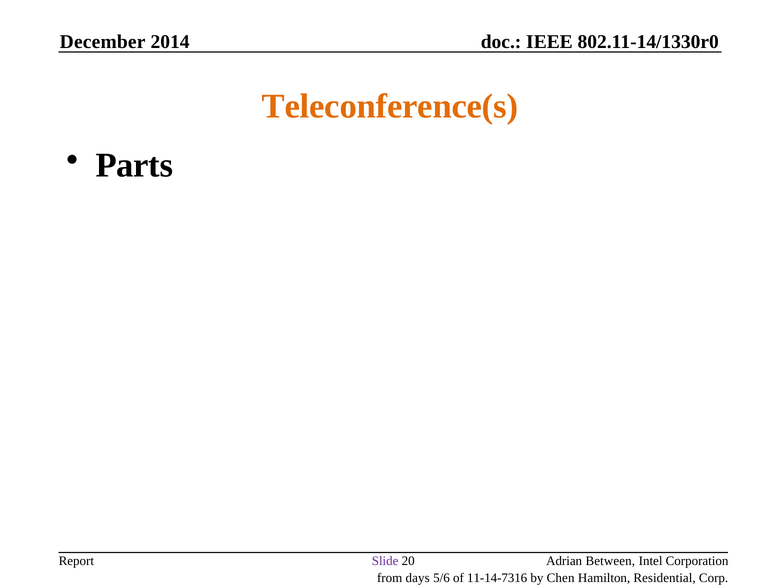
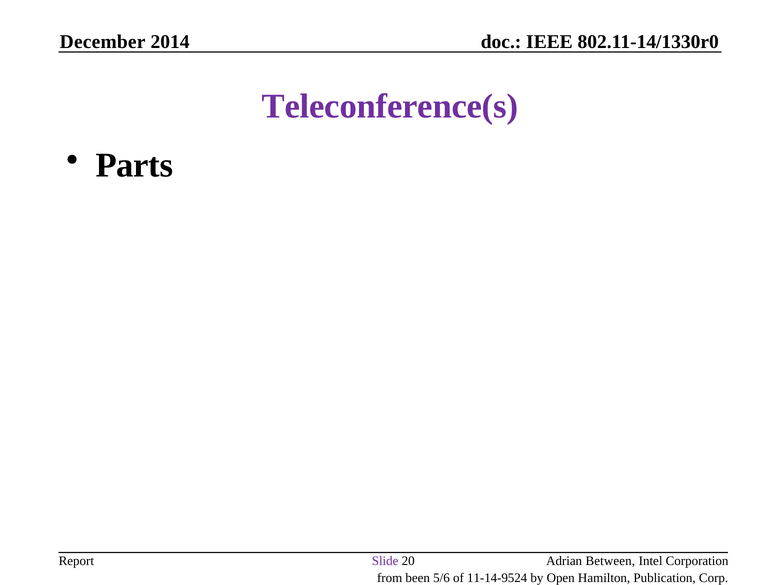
Teleconference(s colour: orange -> purple
days: days -> been
11-14-7316: 11-14-7316 -> 11-14-9524
Chen: Chen -> Open
Residential: Residential -> Publication
